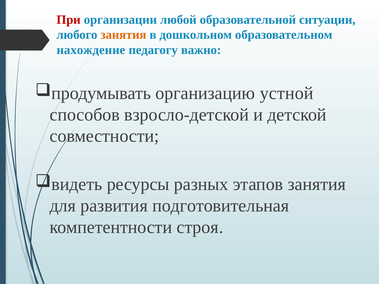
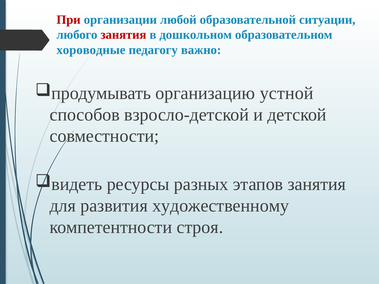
занятия at (123, 35) colour: orange -> red
нахождение: нахождение -> хороводные
подготовительная: подготовительная -> художественному
